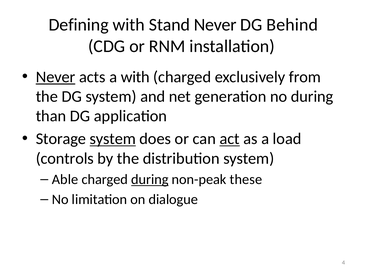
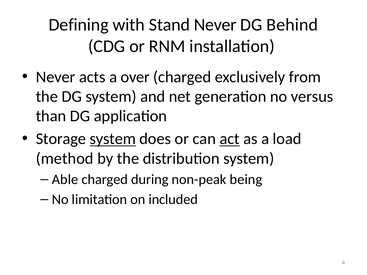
Never at (56, 77) underline: present -> none
a with: with -> over
no during: during -> versus
controls: controls -> method
during at (150, 180) underline: present -> none
these: these -> being
dialogue: dialogue -> included
